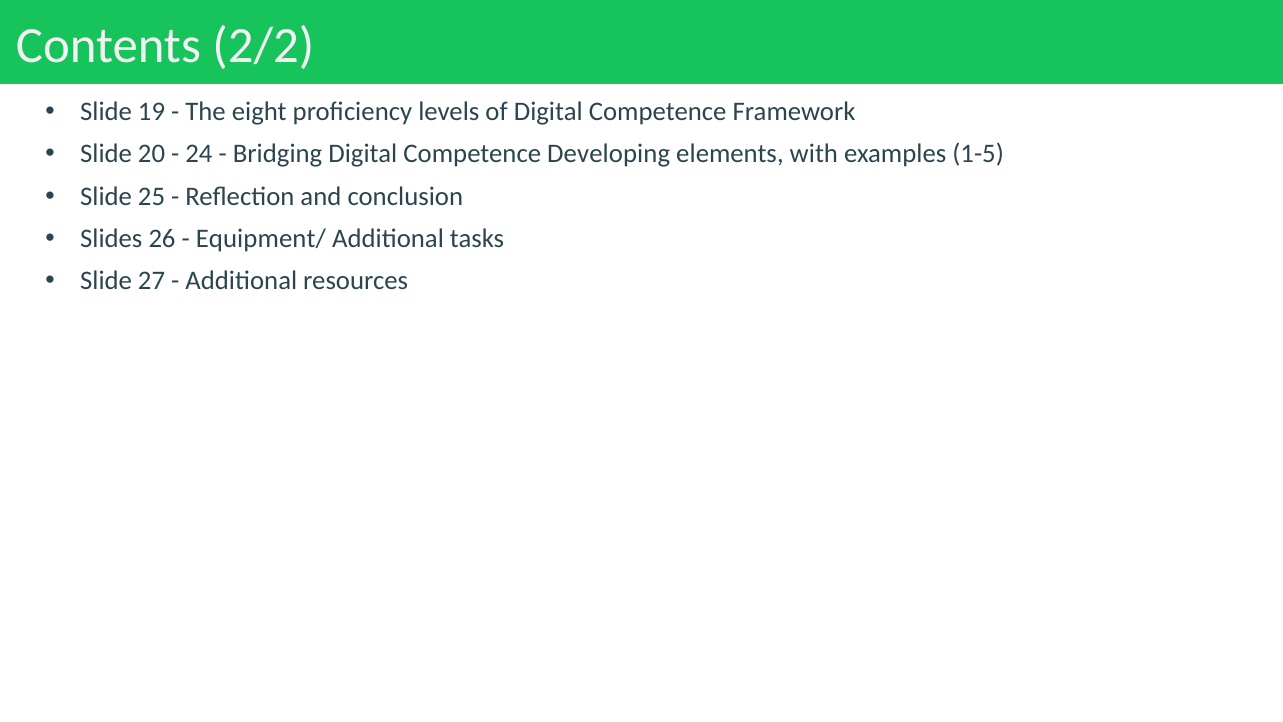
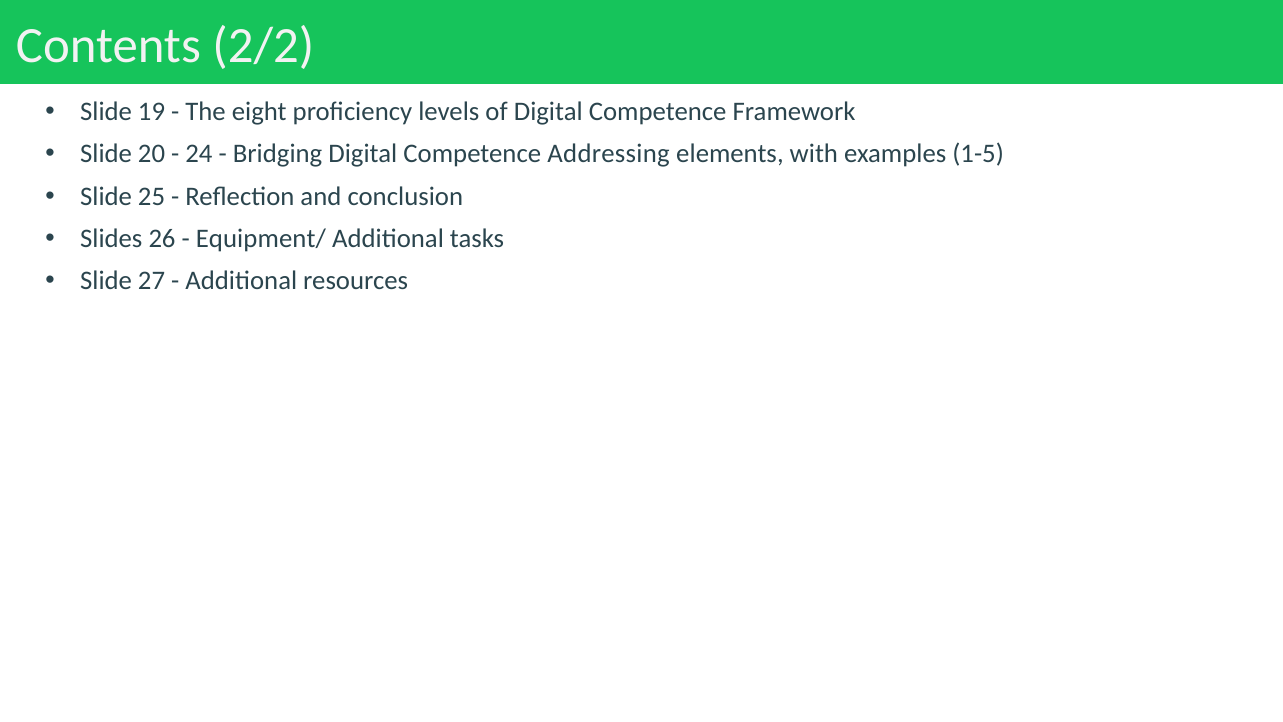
Developing: Developing -> Addressing
